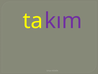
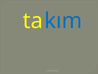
kım colour: purple -> blue
